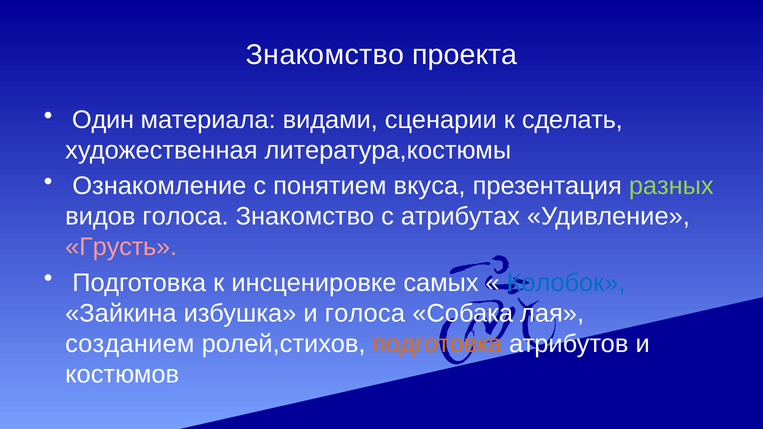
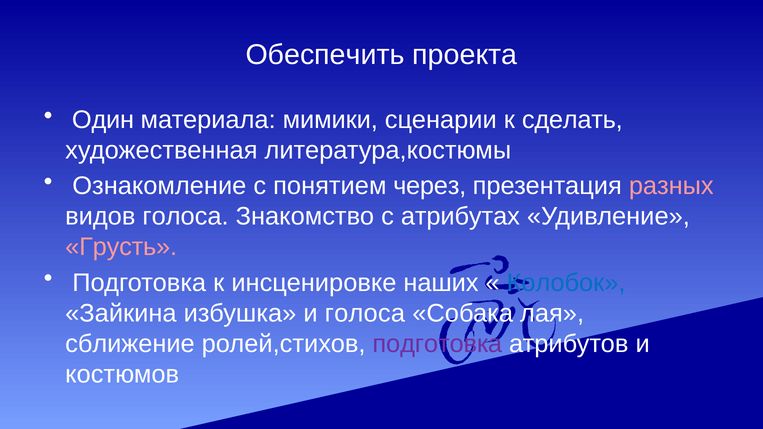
Знакомство at (325, 55): Знакомство -> Обеспечить
видами: видами -> мимики
вкуса: вкуса -> через
разных colour: light green -> pink
самых: самых -> наших
созданием: созданием -> сближение
подготовка at (437, 344) colour: orange -> purple
